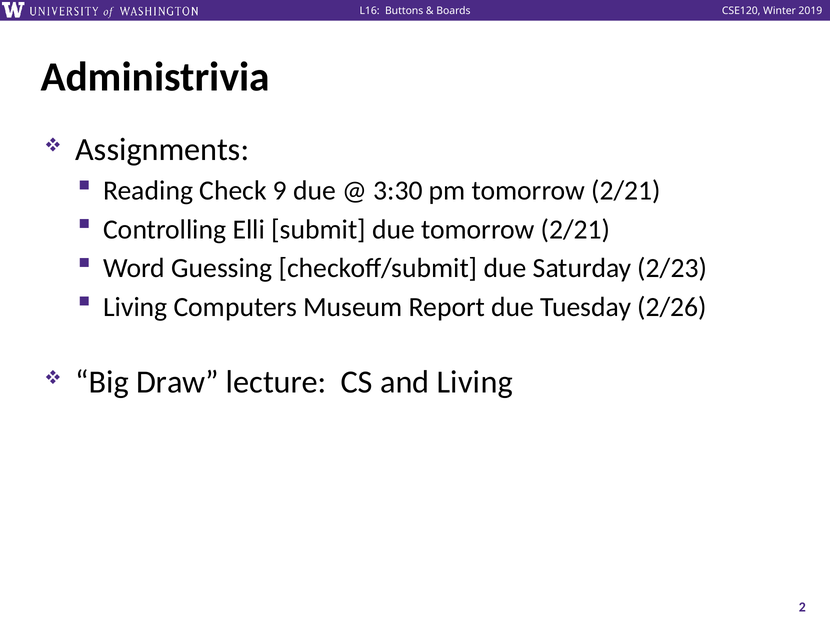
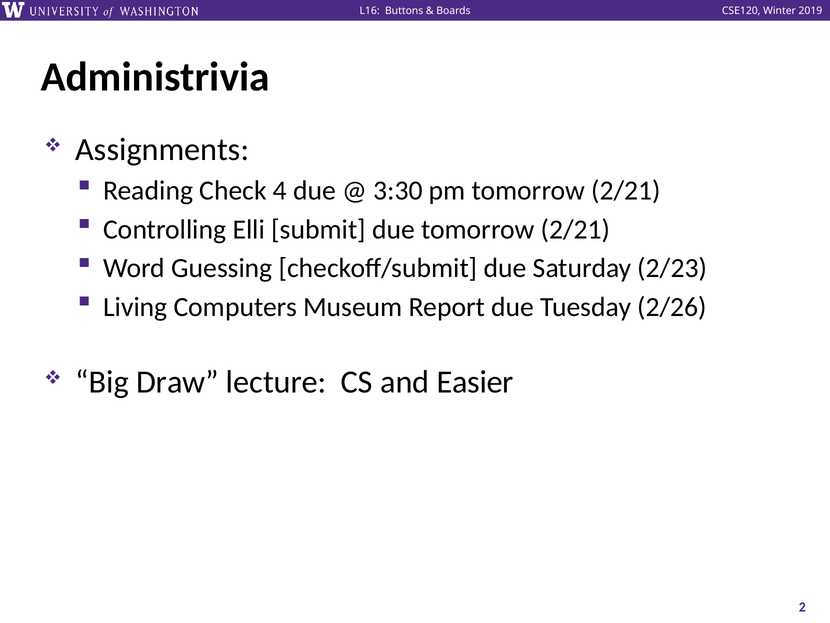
9: 9 -> 4
and Living: Living -> Easier
